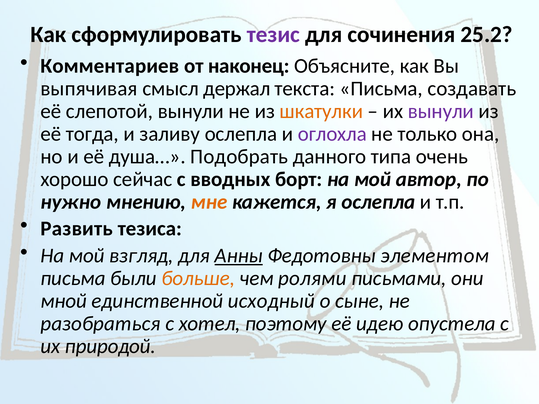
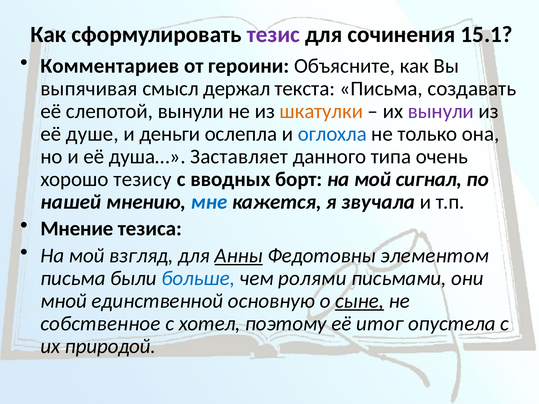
25.2: 25.2 -> 15.1
наконец: наконец -> героини
тогда: тогда -> душе
заливу: заливу -> деньги
оглохла colour: purple -> blue
Подобрать: Подобрать -> Заставляет
сейчас: сейчас -> тезису
автор: автор -> сигнал
нужно: нужно -> нашей
мне colour: orange -> blue
я ослепла: ослепла -> звучала
Развить: Развить -> Мнение
больше colour: orange -> blue
исходный: исходный -> основную
сыне underline: none -> present
разобраться: разобраться -> собственное
идею: идею -> итог
